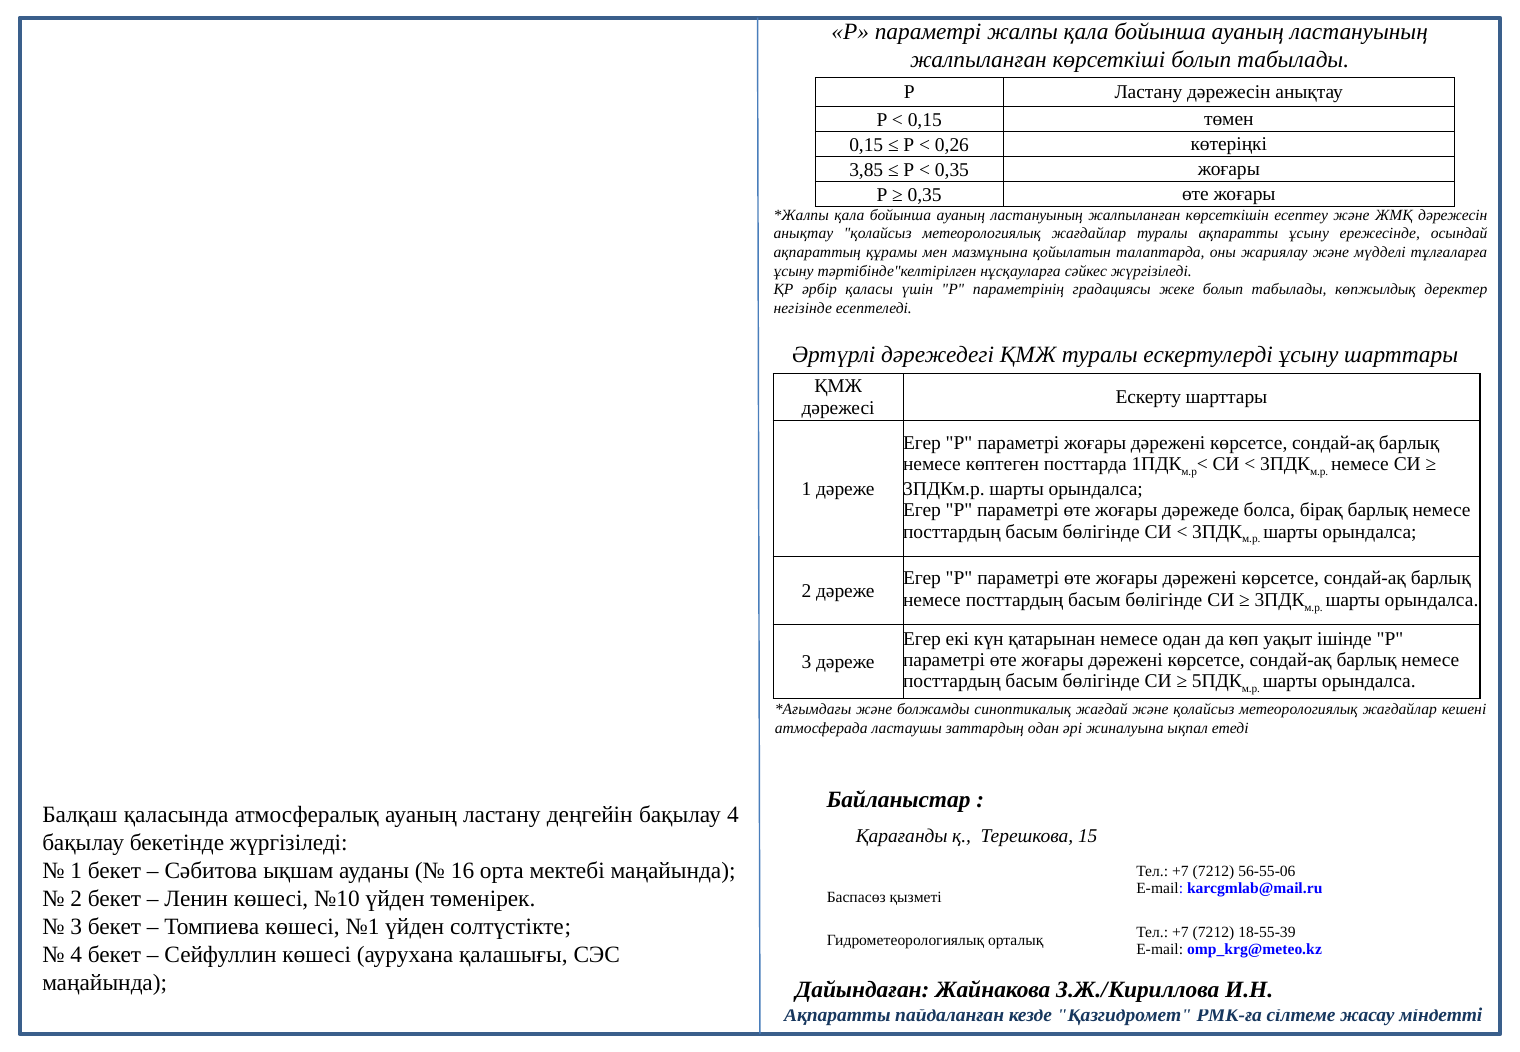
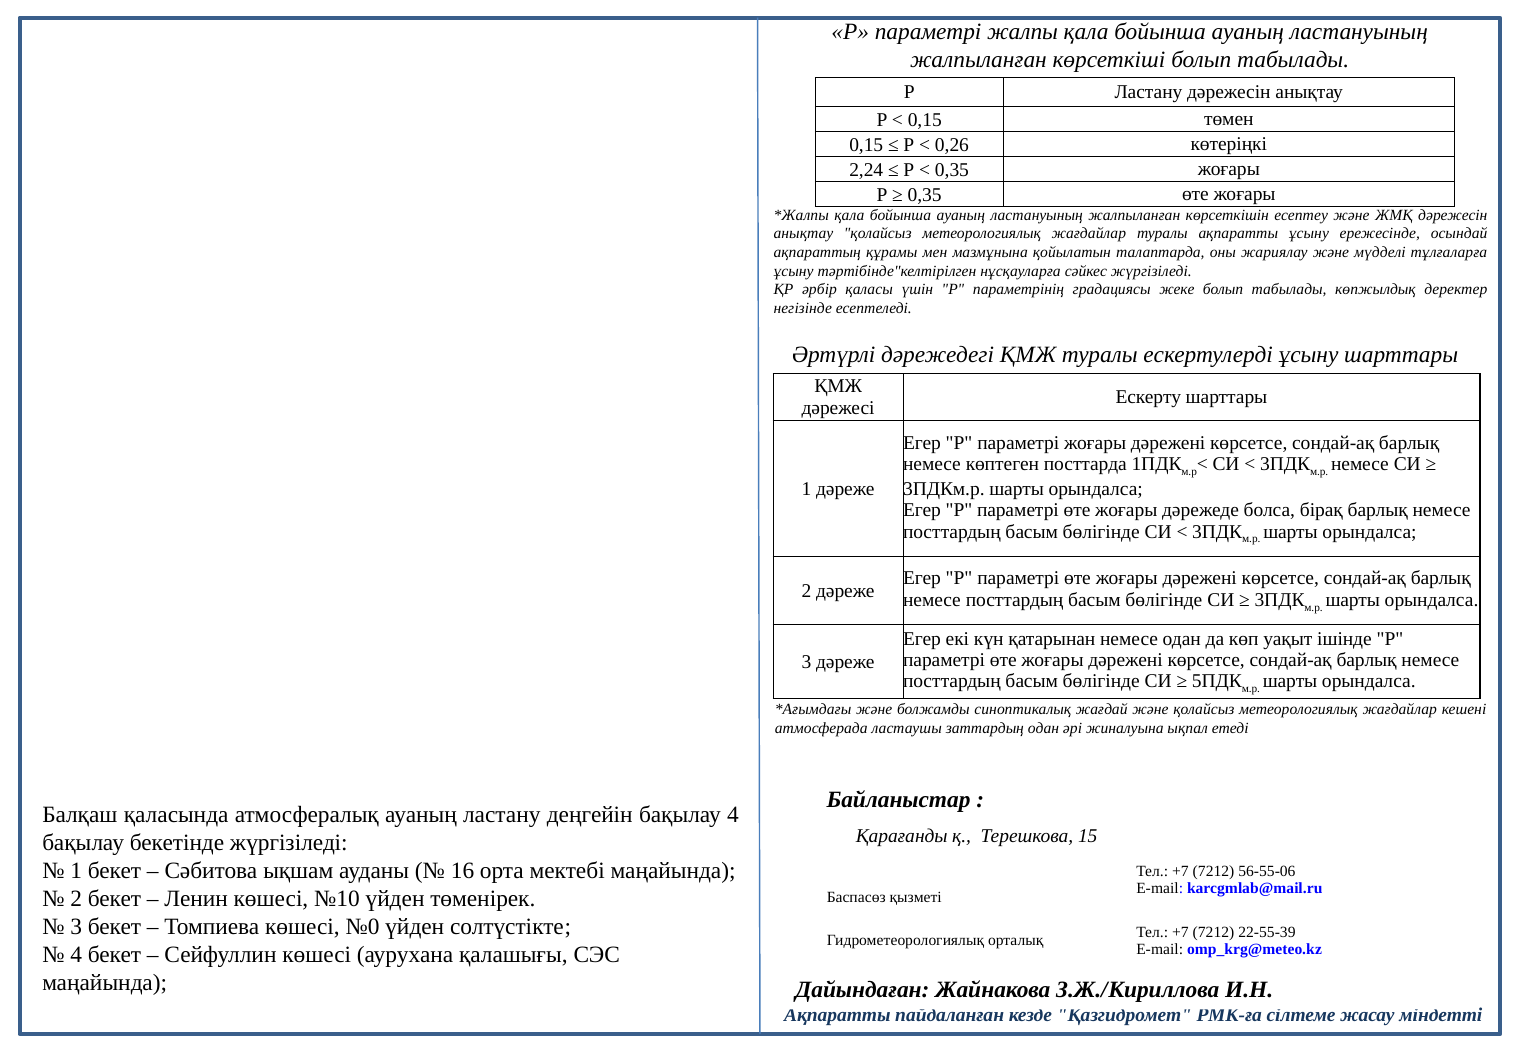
3,85: 3,85 -> 2,24
№1: №1 -> №0
18-55-39: 18-55-39 -> 22-55-39
